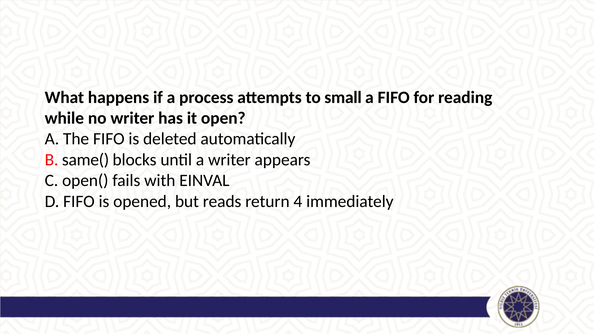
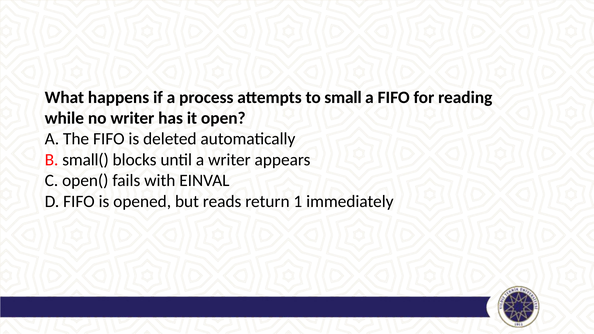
same(: same( -> small(
4: 4 -> 1
